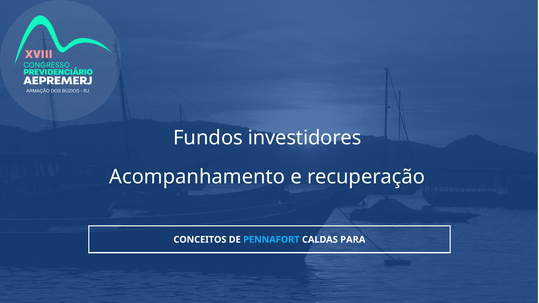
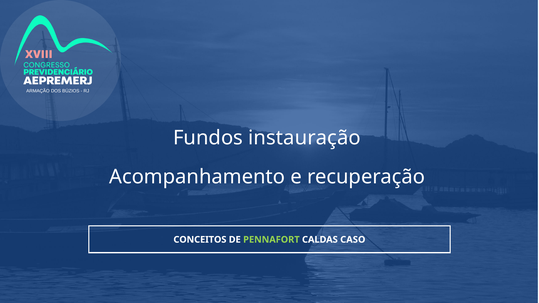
investidores: investidores -> instauração
PENNAFORT colour: light blue -> light green
PARA: PARA -> CASO
